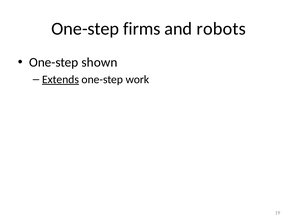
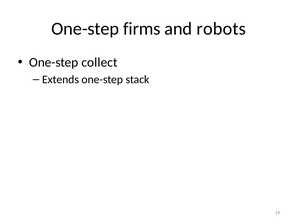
shown: shown -> collect
Extends underline: present -> none
work: work -> stack
